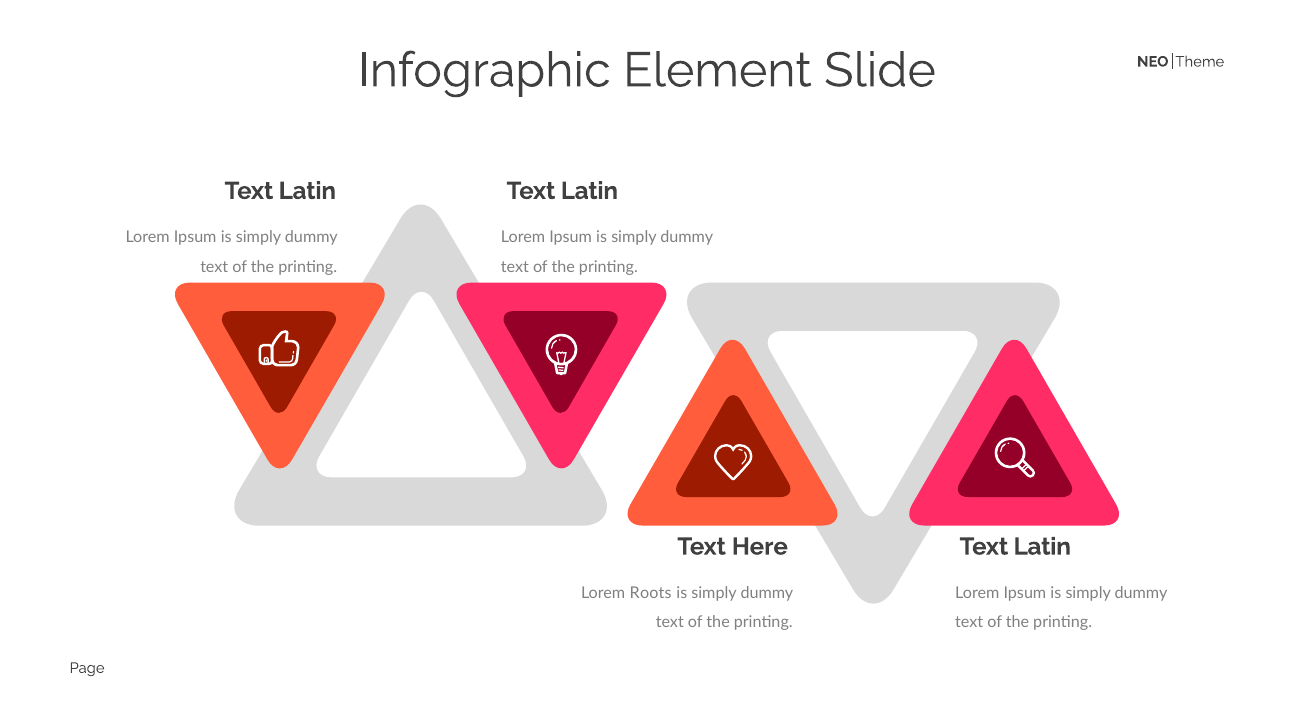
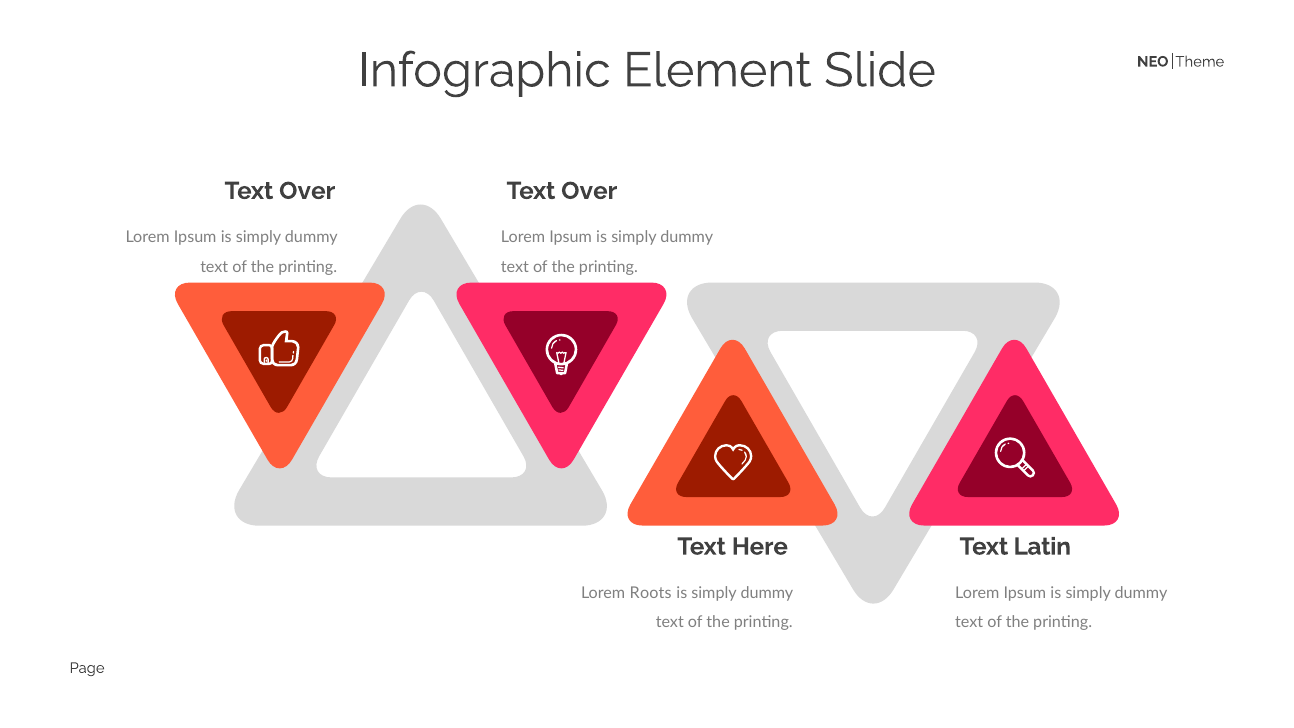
Latin at (307, 191): Latin -> Over
Latin at (589, 191): Latin -> Over
